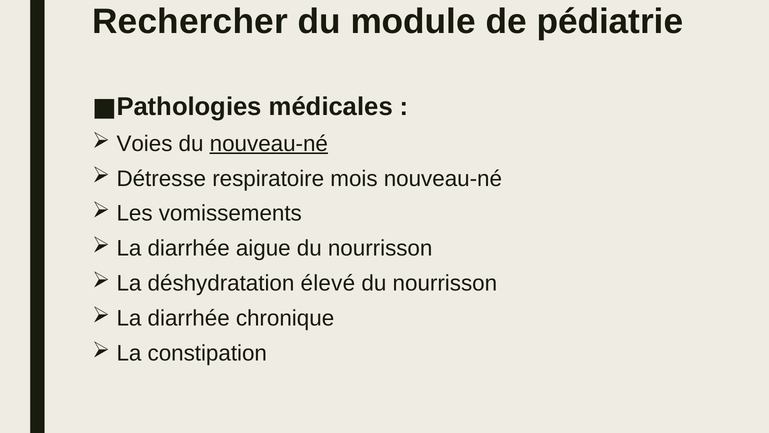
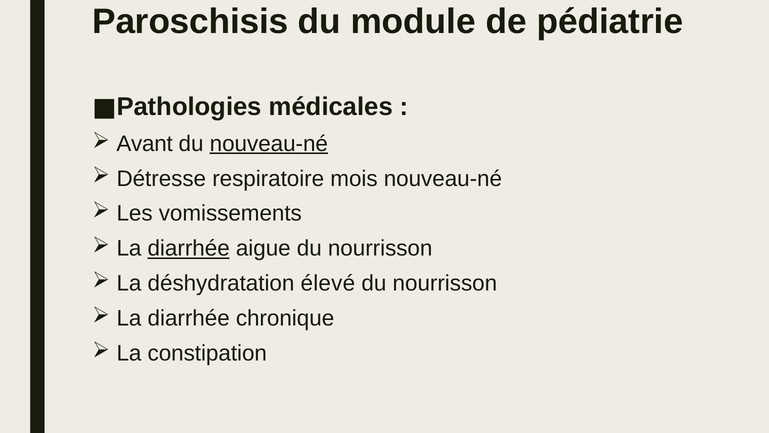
Rechercher: Rechercher -> Paroschisis
Voies: Voies -> Avant
diarrhée at (189, 248) underline: none -> present
